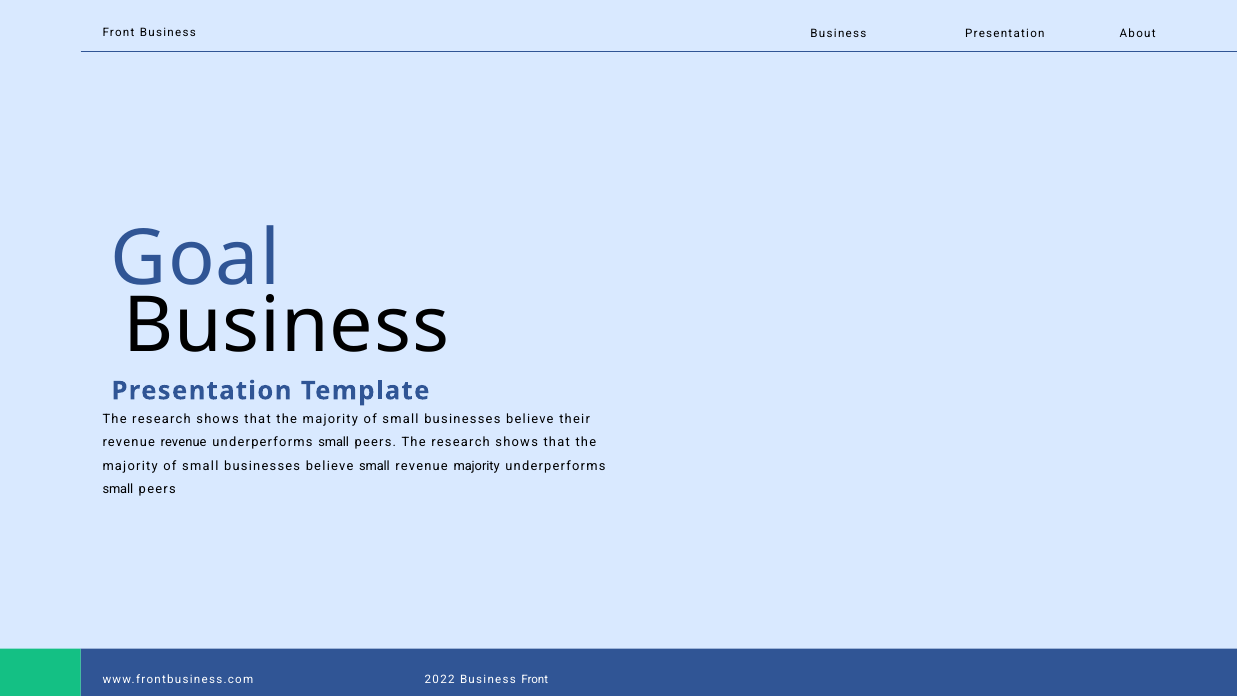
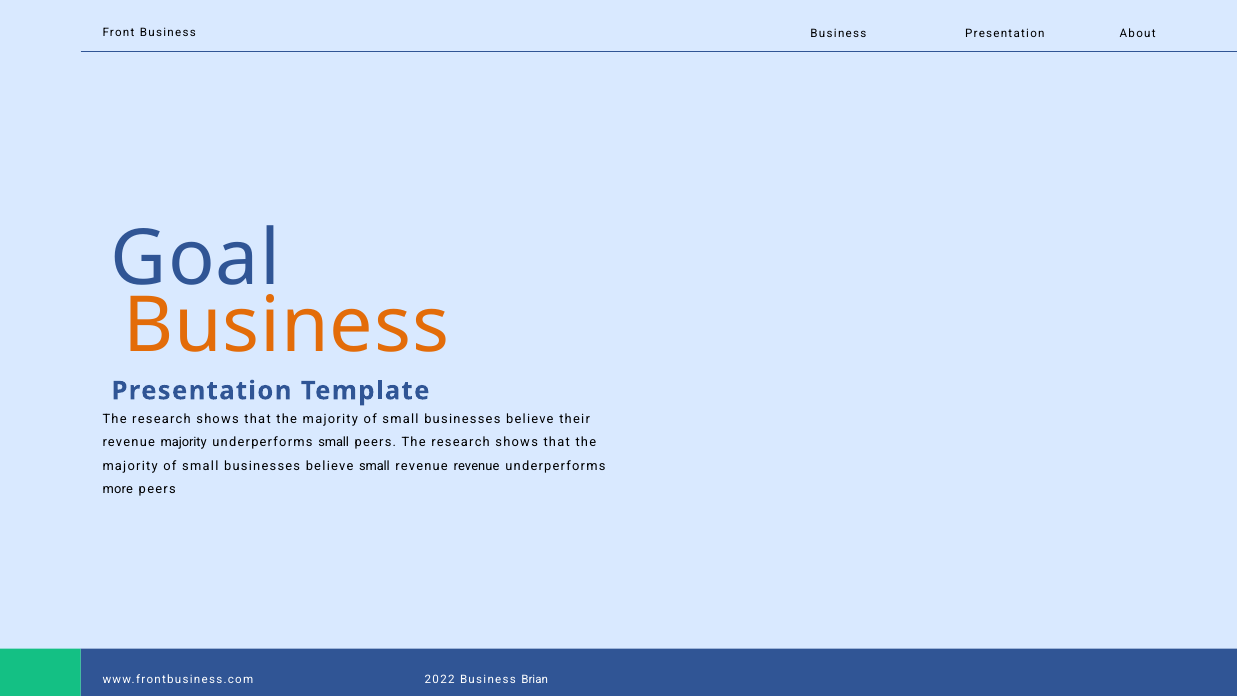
Business at (286, 326) colour: black -> orange
revenue revenue: revenue -> majority
revenue majority: majority -> revenue
small at (118, 489): small -> more
Business Front: Front -> Brian
